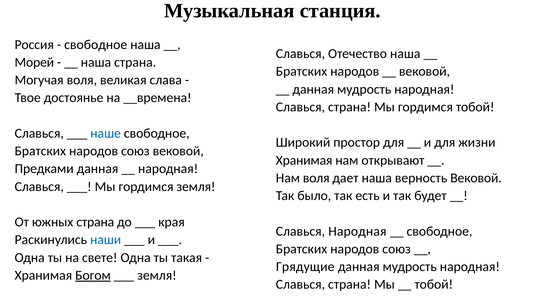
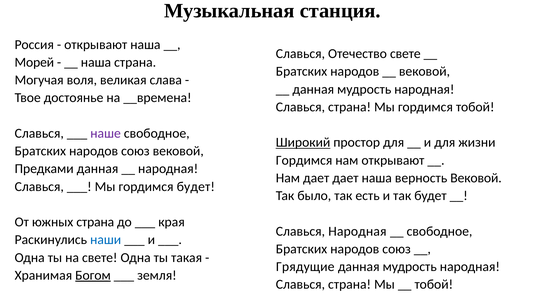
свободное at (96, 45): свободное -> открывают
Отечество наша: наша -> свете
наше colour: blue -> purple
Широкий underline: none -> present
Хранимая at (304, 160): Хранимая -> Гордимся
Нам воля: воля -> дает
гордимся земля: земля -> будет
